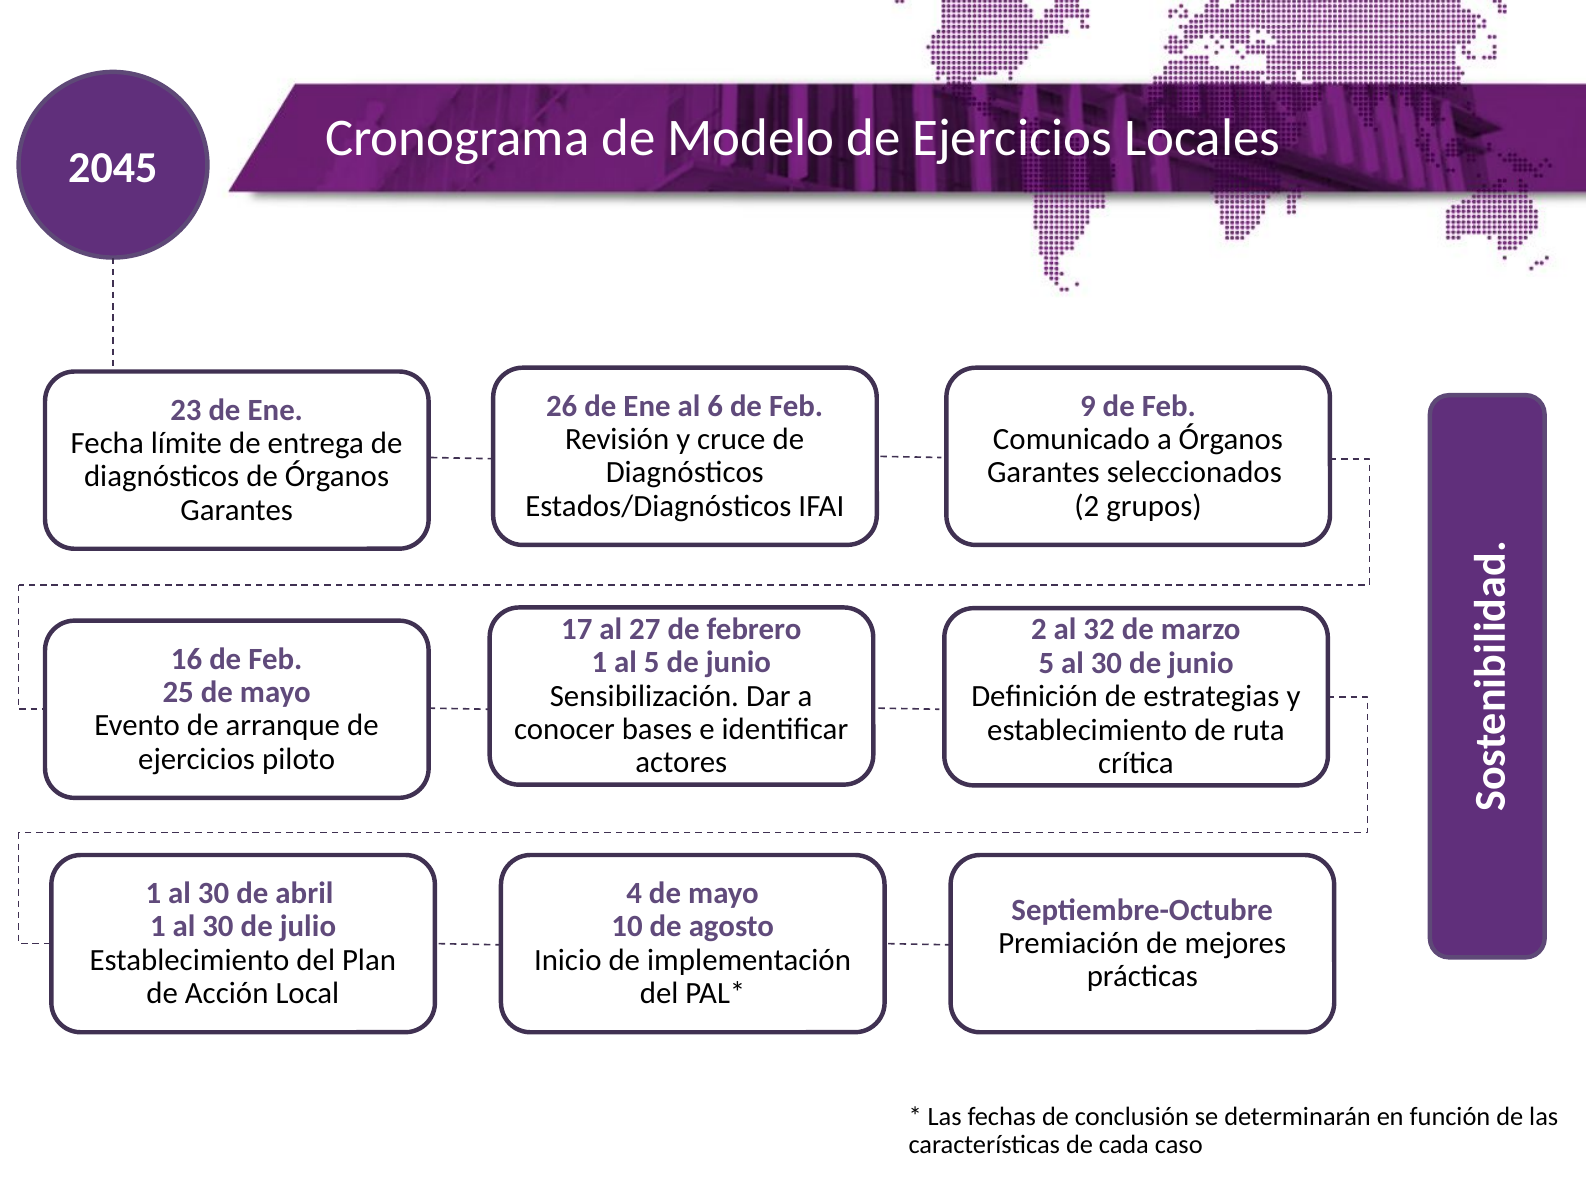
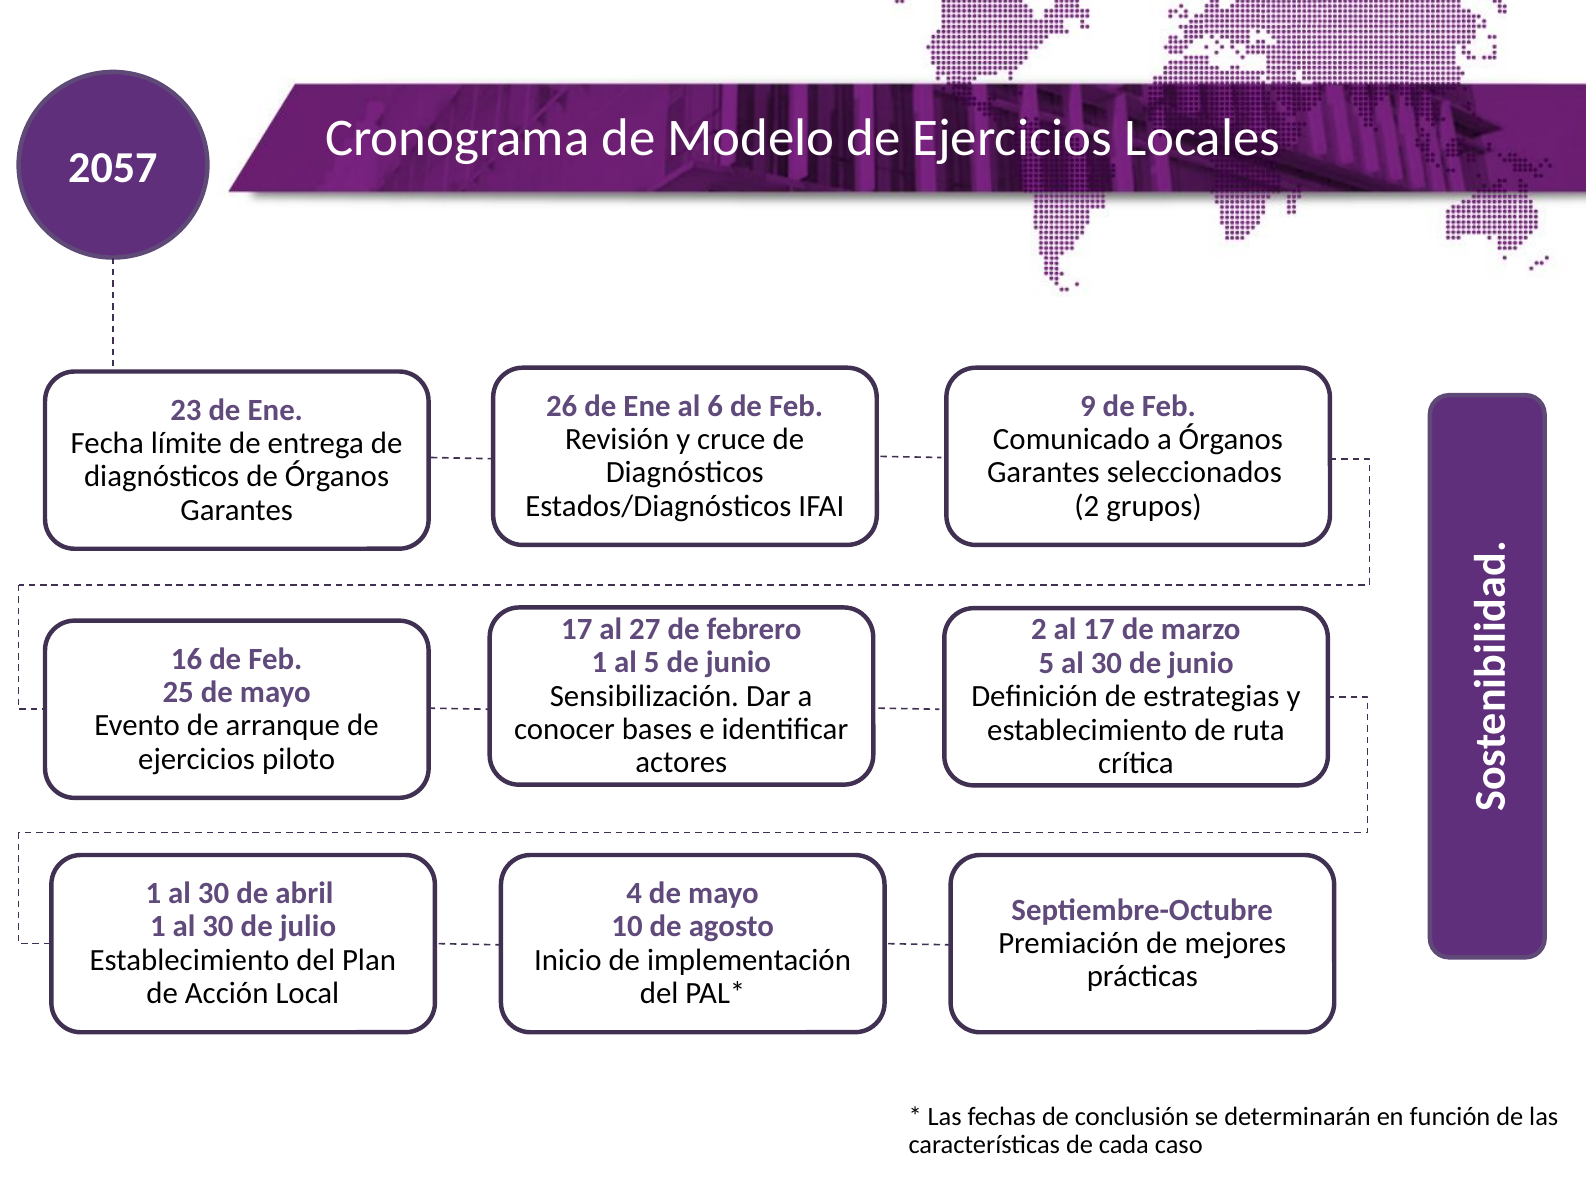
2045: 2045 -> 2057
al 32: 32 -> 17
